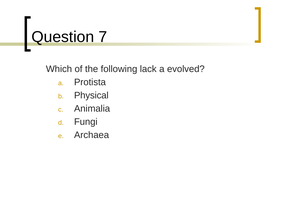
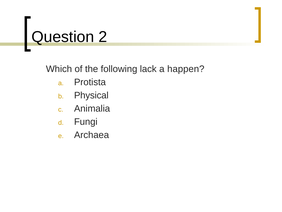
7: 7 -> 2
evolved: evolved -> happen
